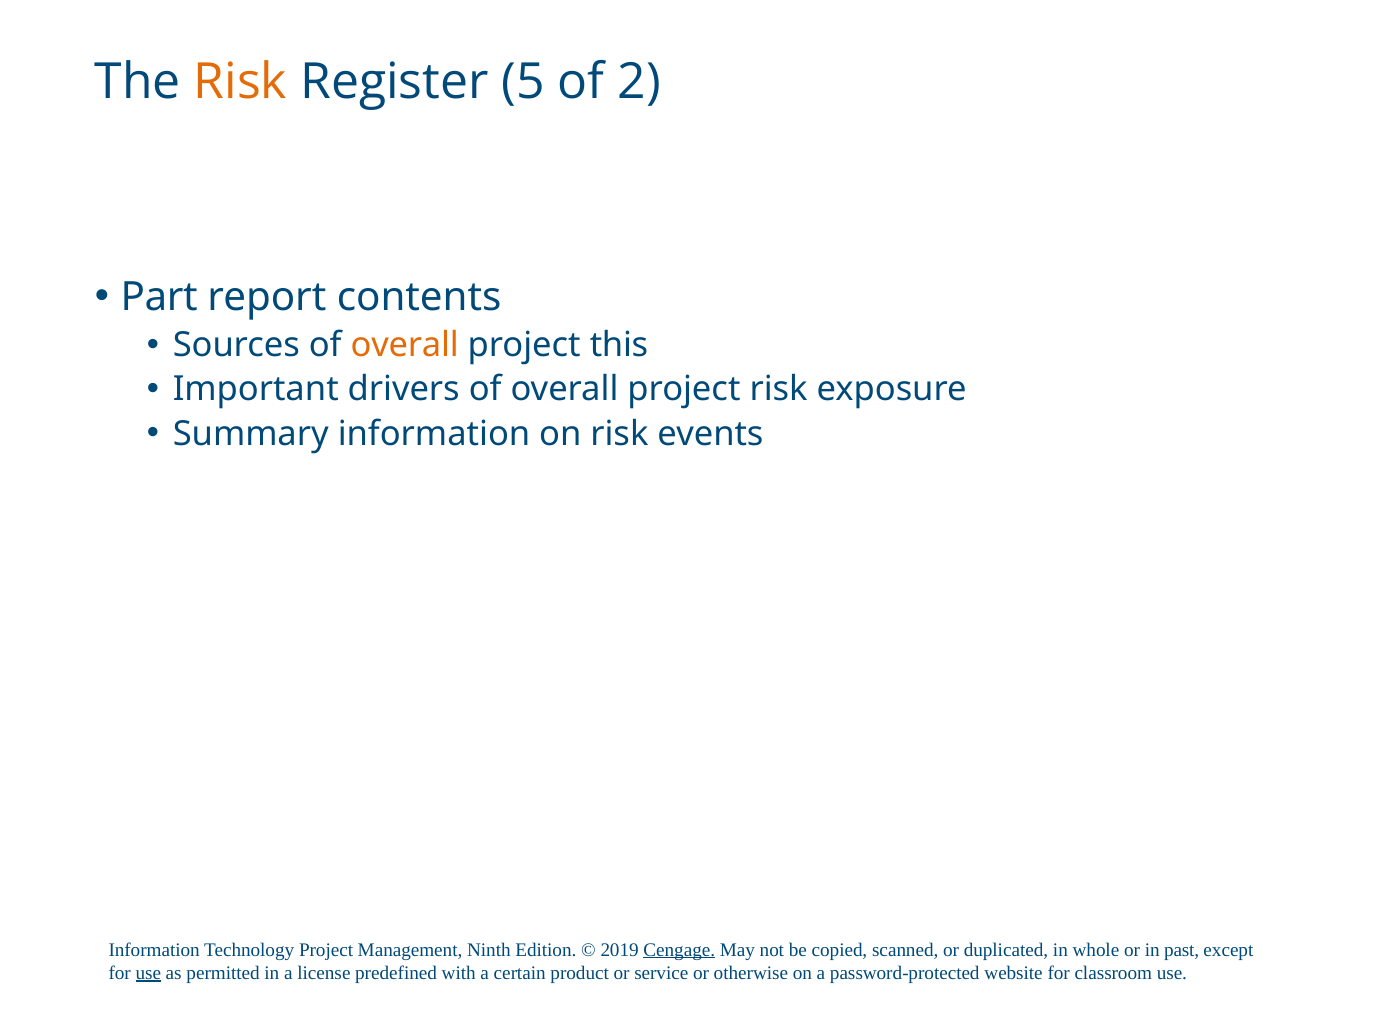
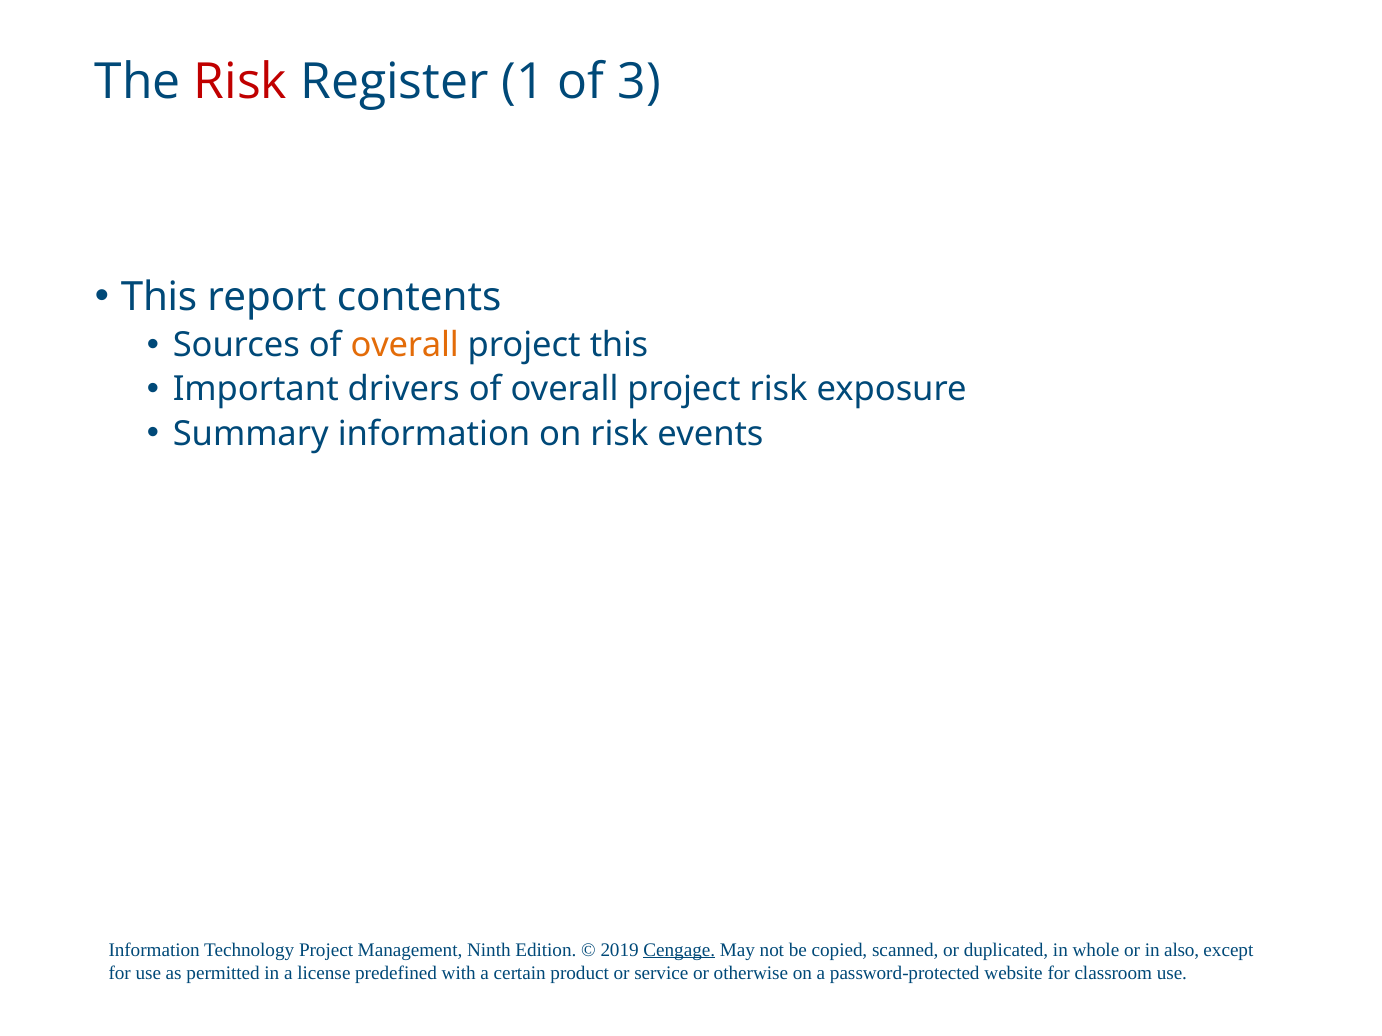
Risk at (241, 82) colour: orange -> red
5: 5 -> 1
2: 2 -> 3
Part at (159, 297): Part -> This
past: past -> also
use at (148, 973) underline: present -> none
